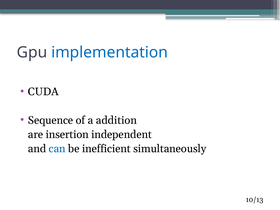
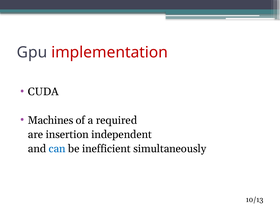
implementation colour: blue -> red
Sequence: Sequence -> Machines
addition: addition -> required
